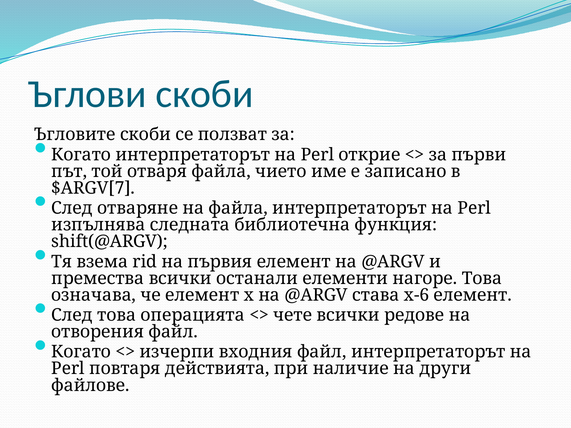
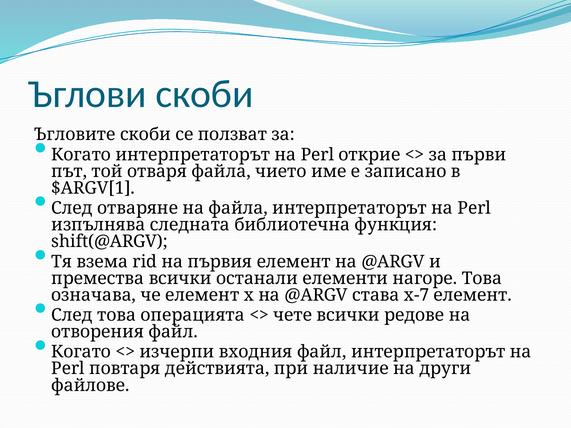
$ARGV[7: $ARGV[7 -> $ARGV[1
x-6: x-6 -> x-7
